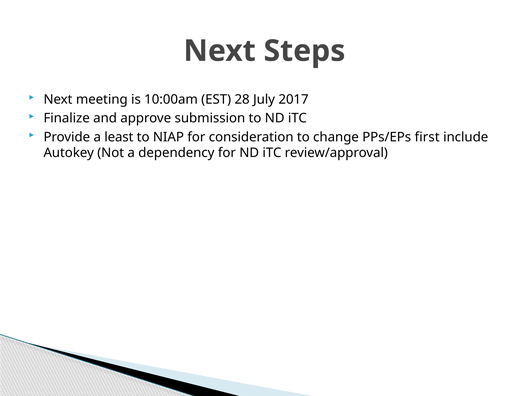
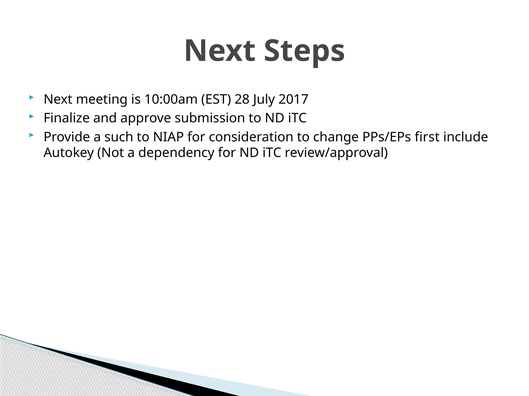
least: least -> such
